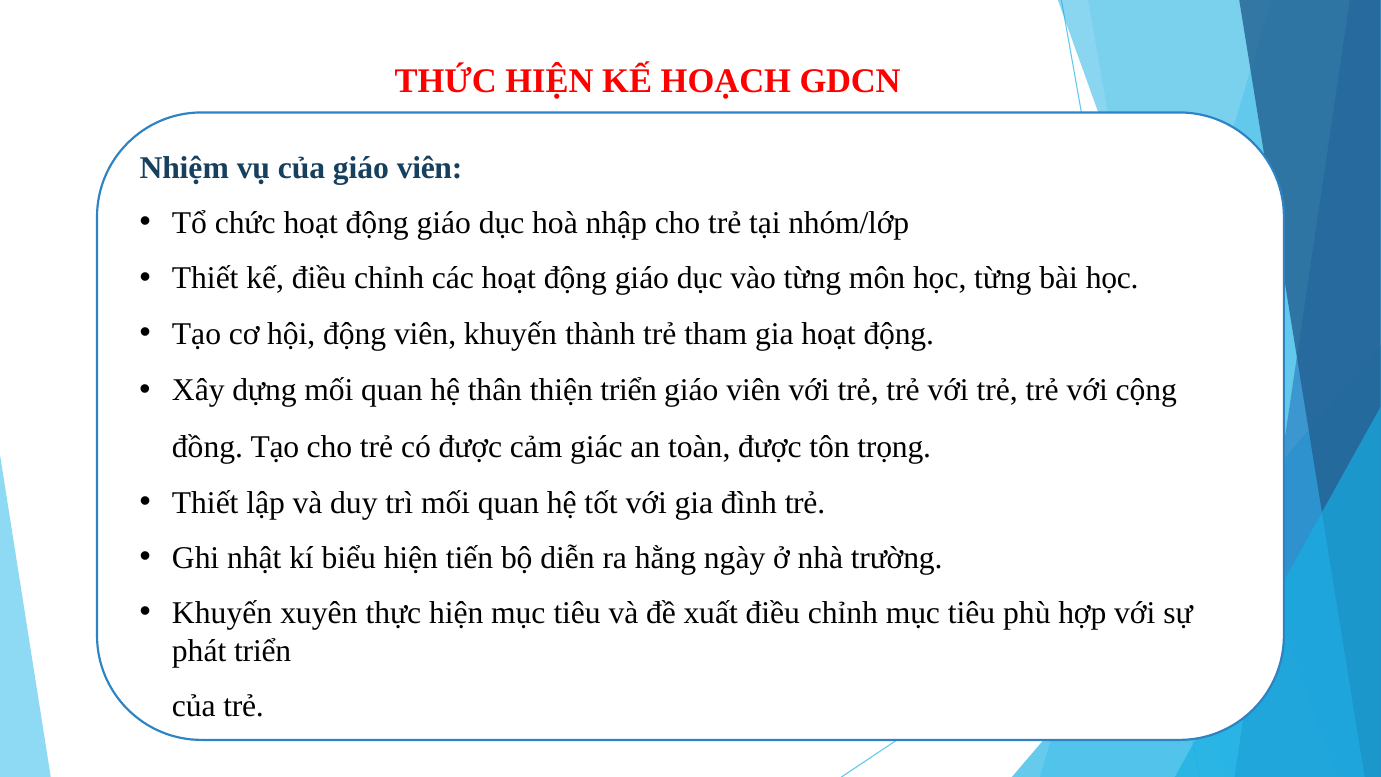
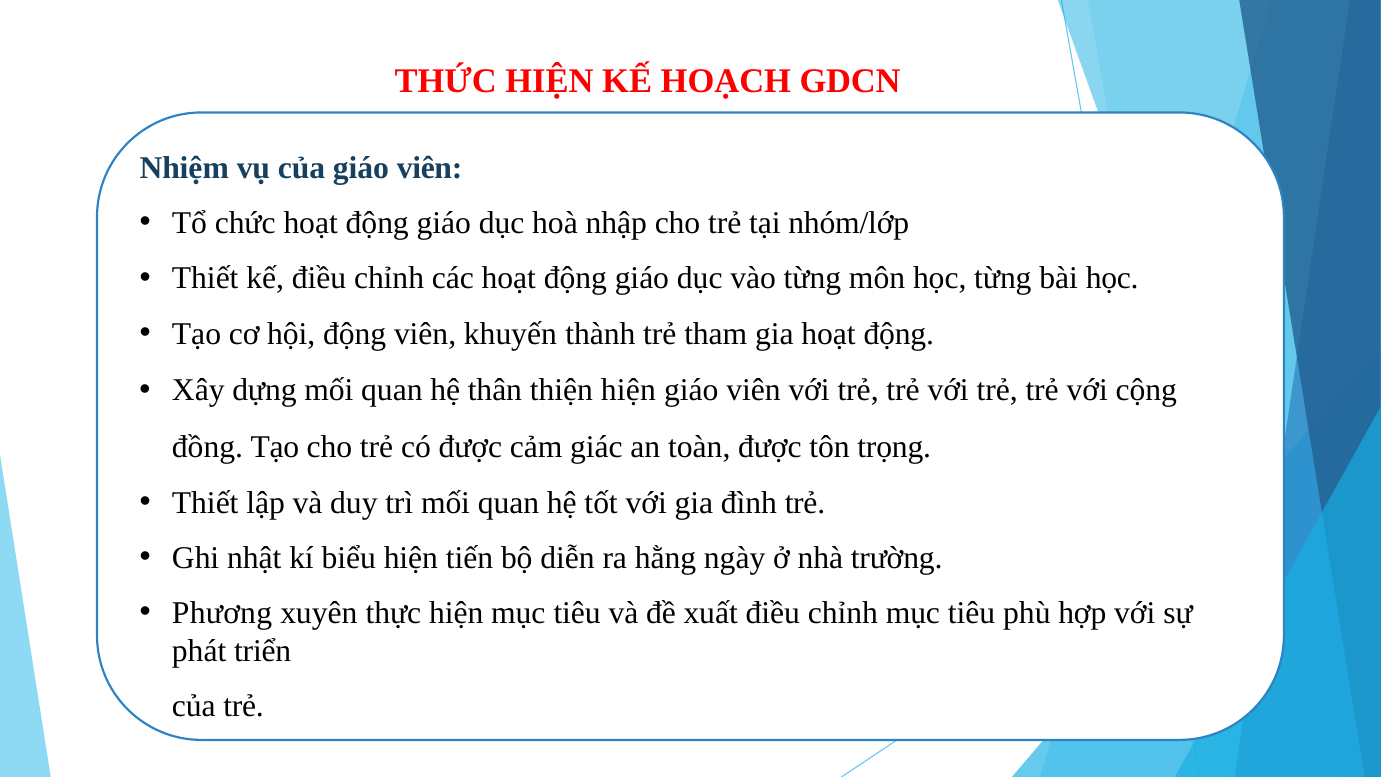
thiện triển: triển -> hiện
Khuyến at (222, 613): Khuyến -> Phương
